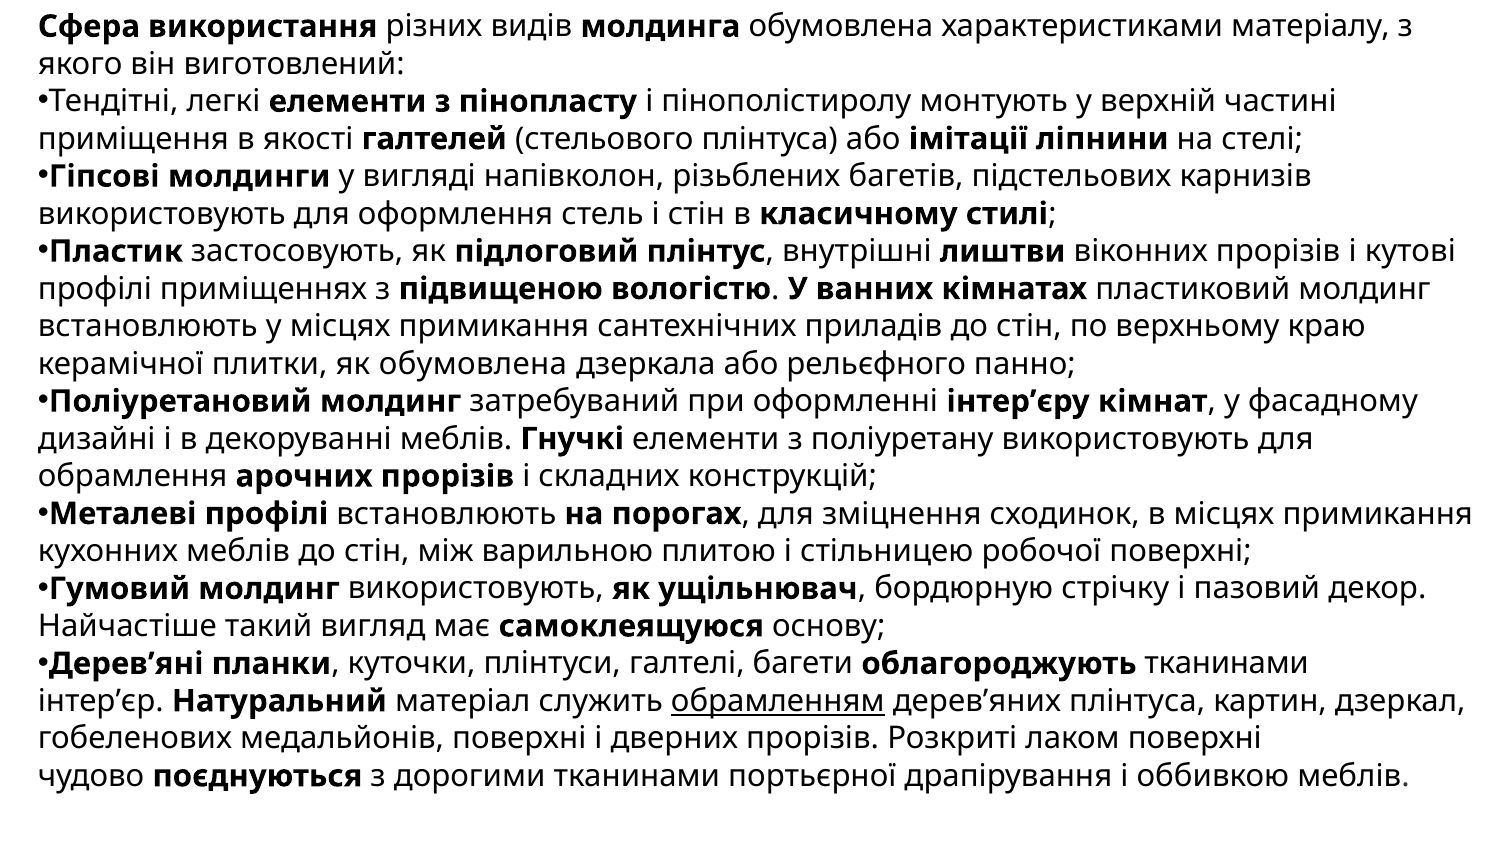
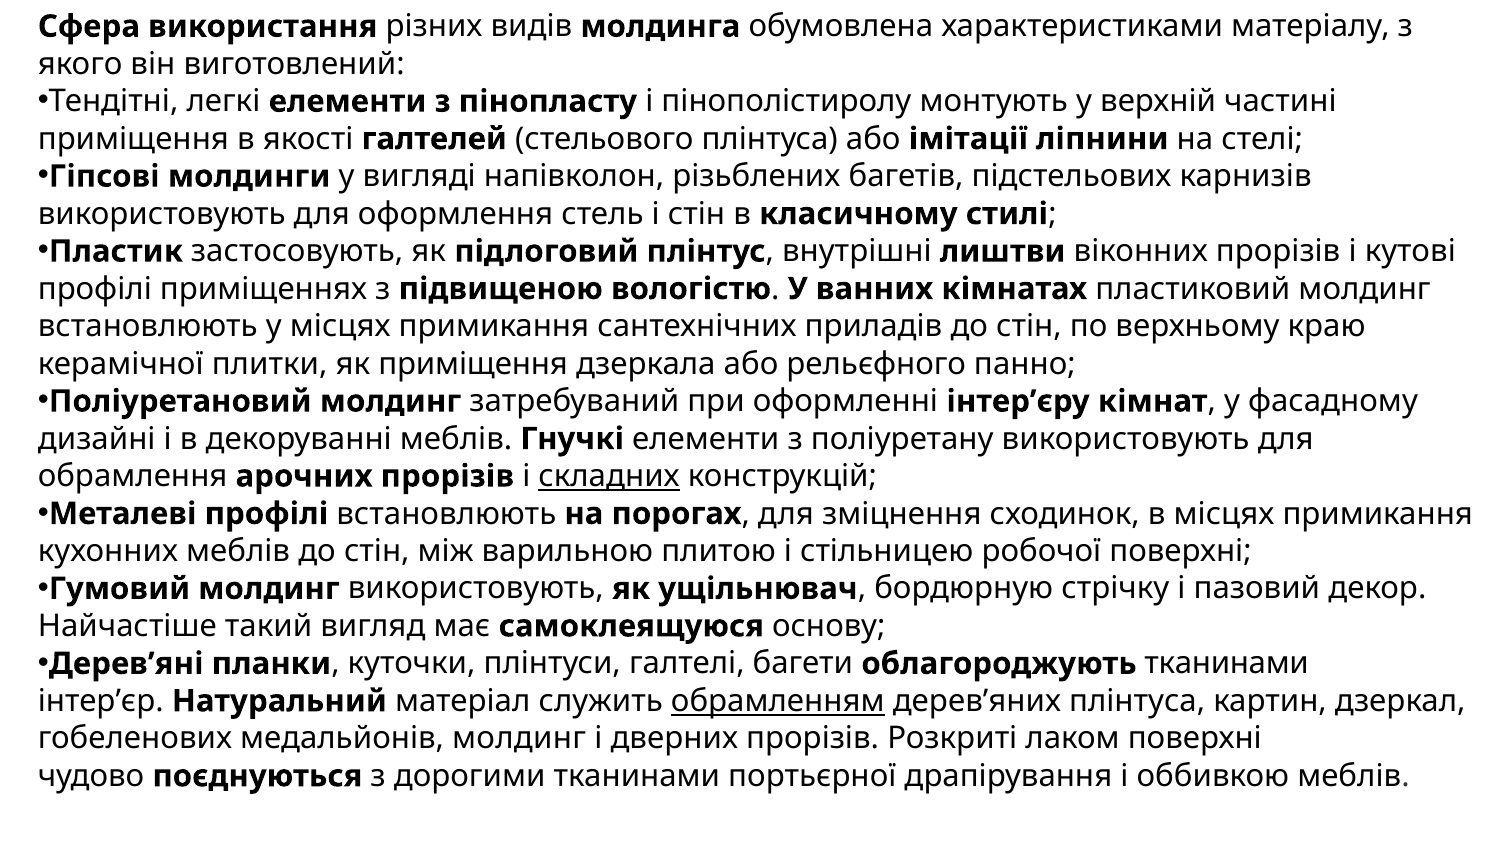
як обумовлена: обумовлена -> приміщення
складних underline: none -> present
медальйонів поверхні: поверхні -> молдинг
